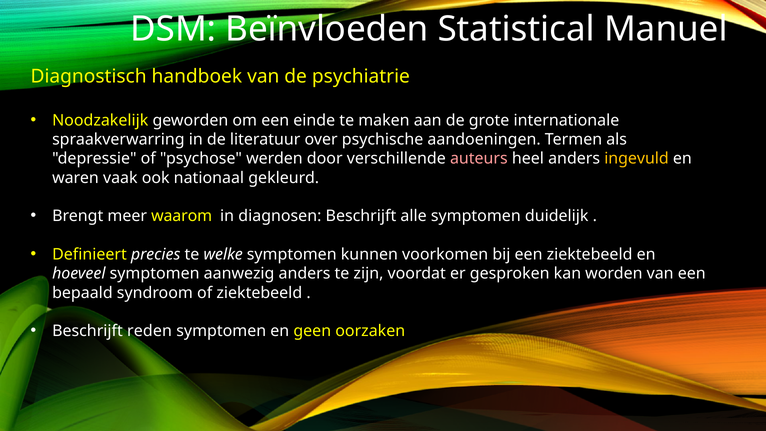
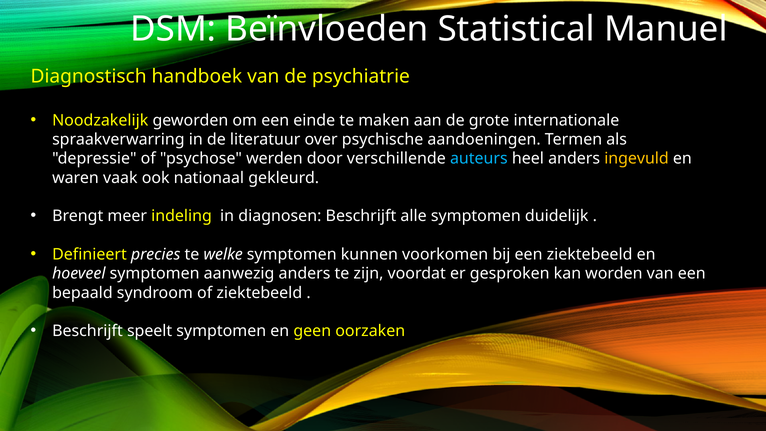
auteurs colour: pink -> light blue
waarom: waarom -> indeling
reden: reden -> speelt
